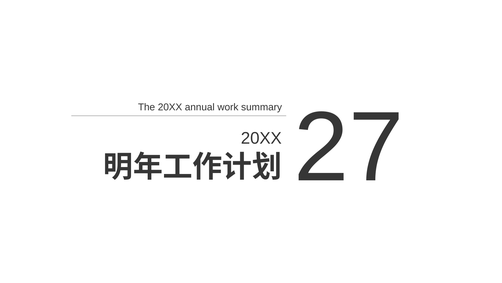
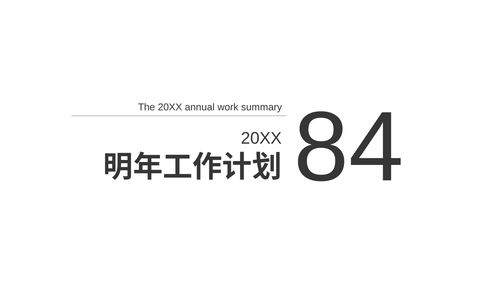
27: 27 -> 84
